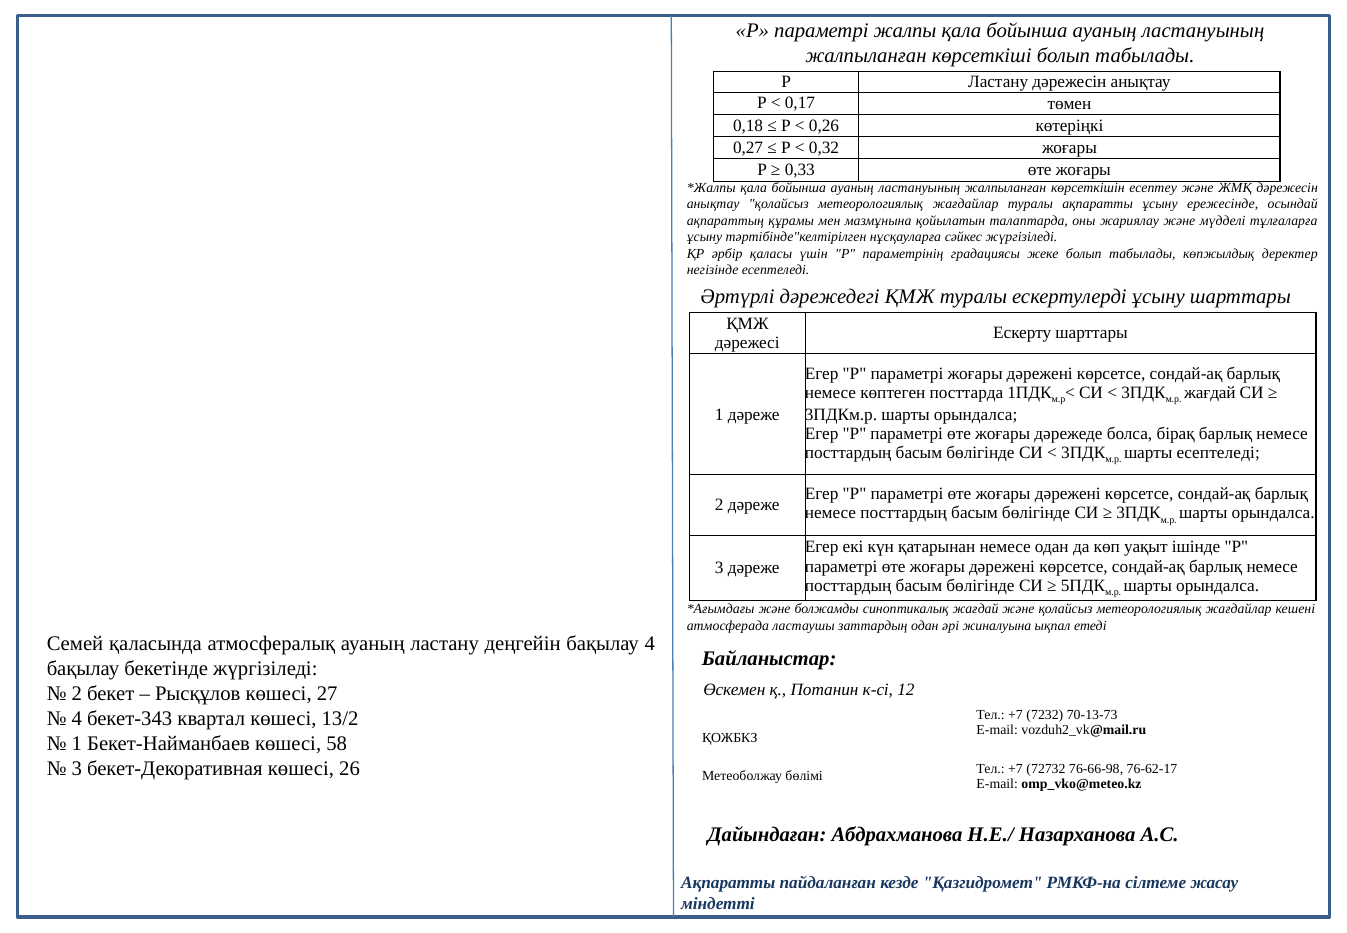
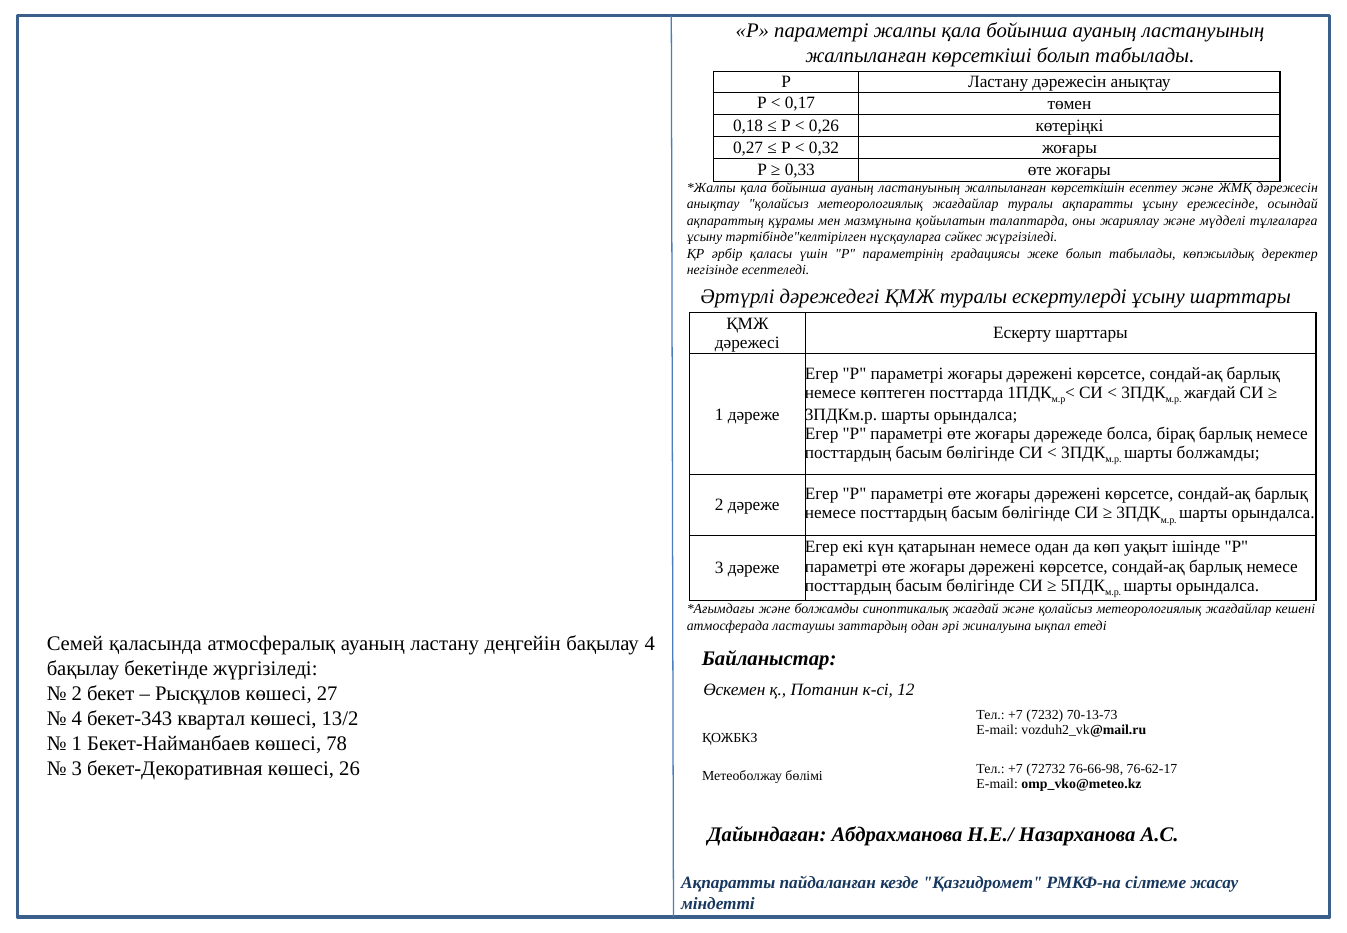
шарты есептеледі: есептеледі -> болжамды
58: 58 -> 78
